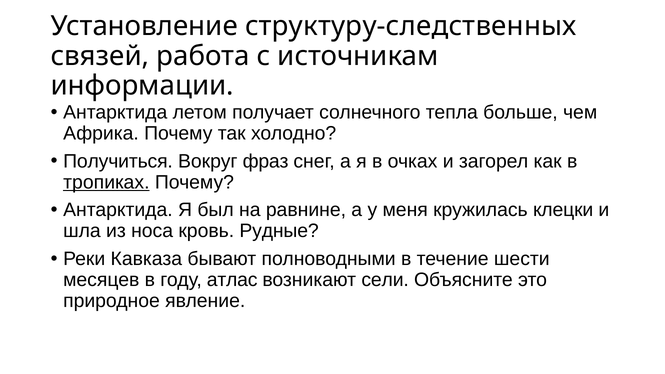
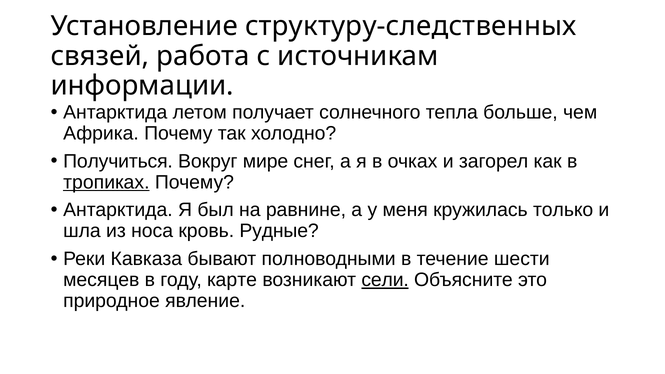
фраз: фраз -> мире
клецки: клецки -> только
атлас: атлас -> карте
сели underline: none -> present
